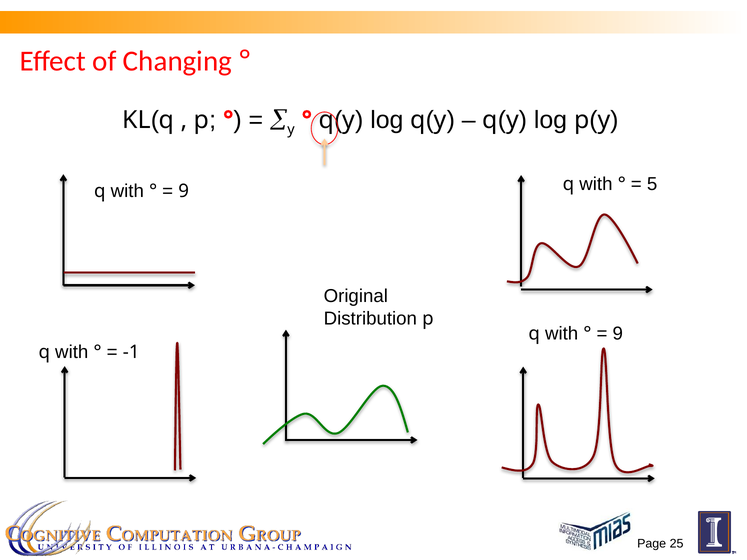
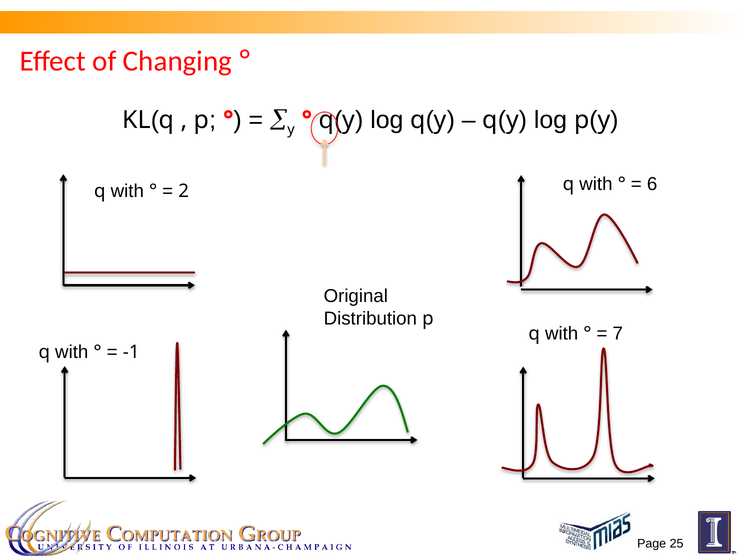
5: 5 -> 6
9 at (184, 191): 9 -> 2
9 at (618, 334): 9 -> 7
